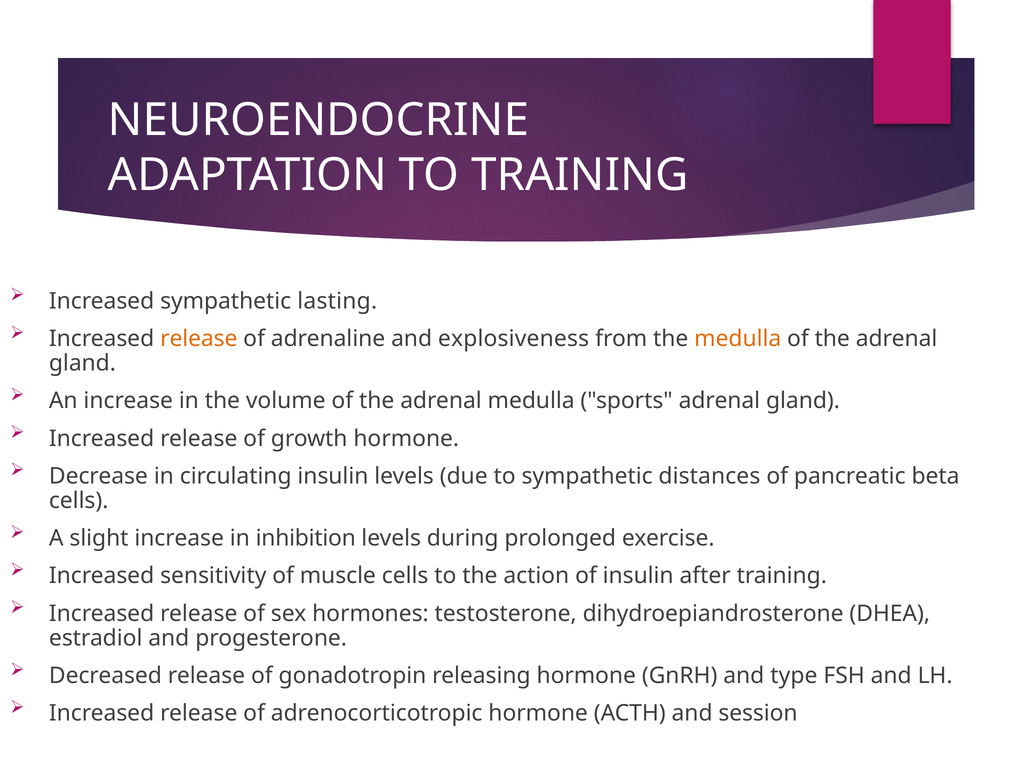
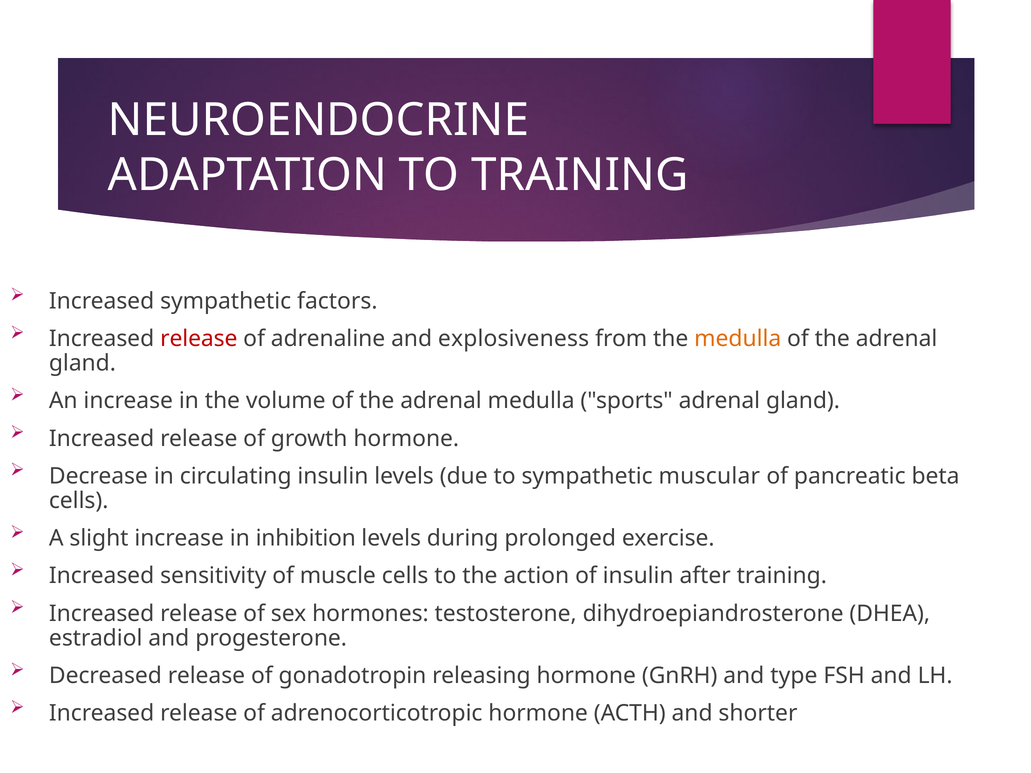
lasting: lasting -> factors
release at (199, 339) colour: orange -> red
distances: distances -> muscular
session: session -> shorter
